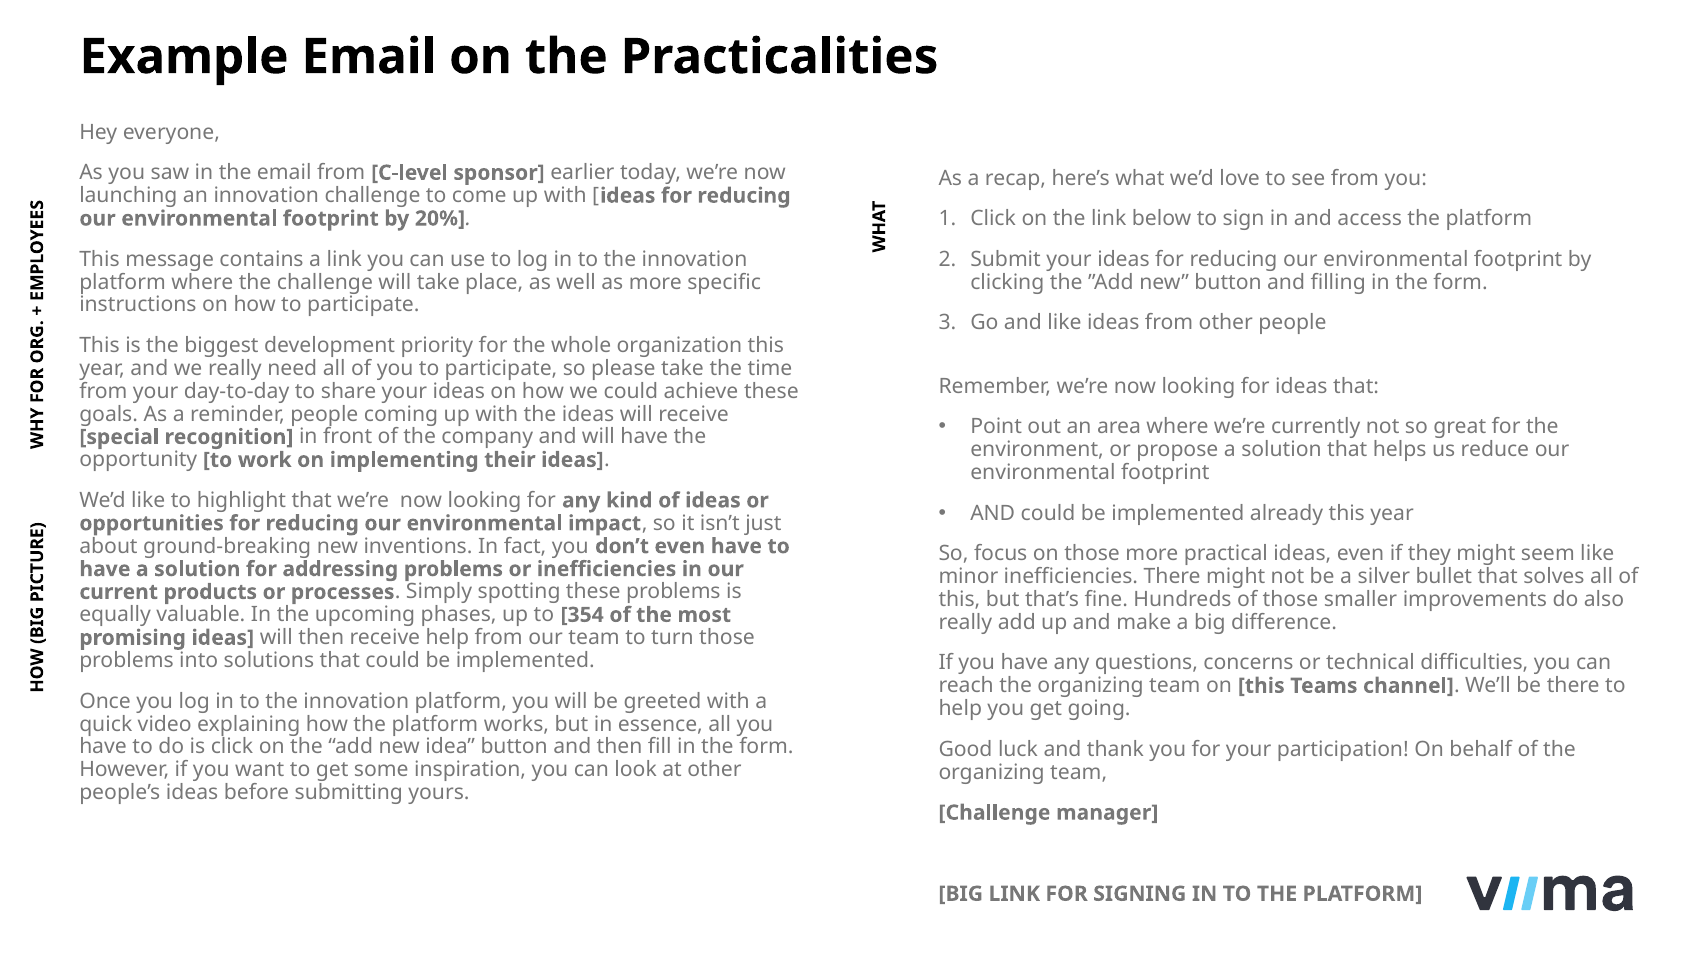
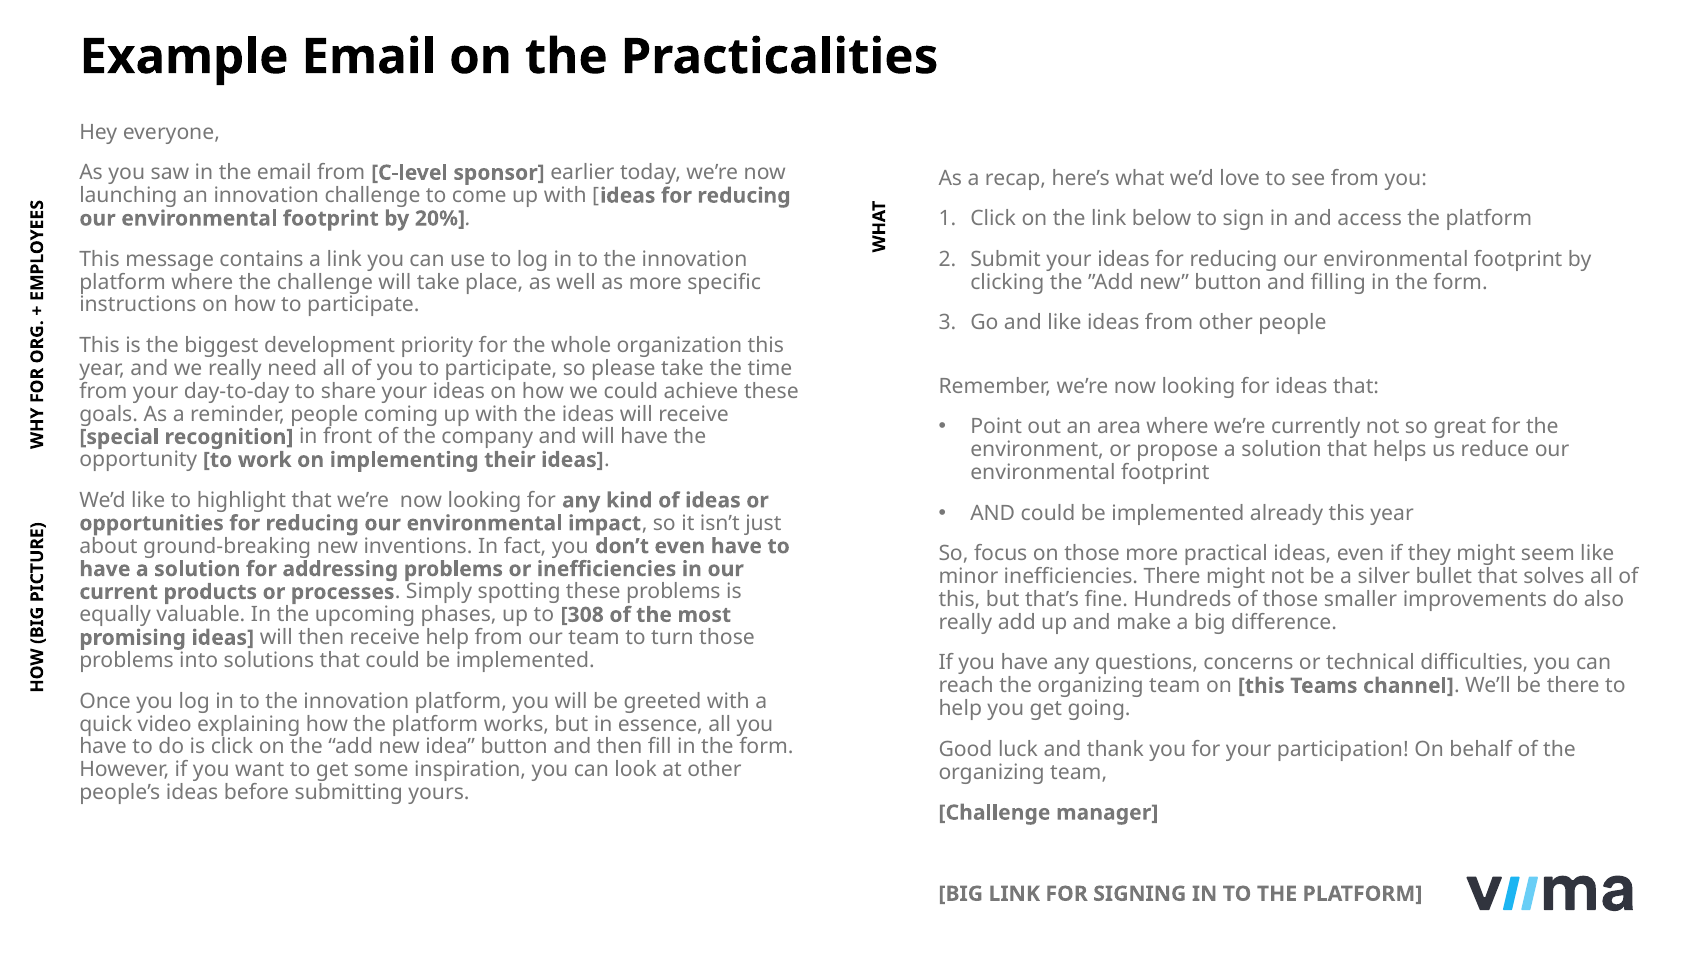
354: 354 -> 308
